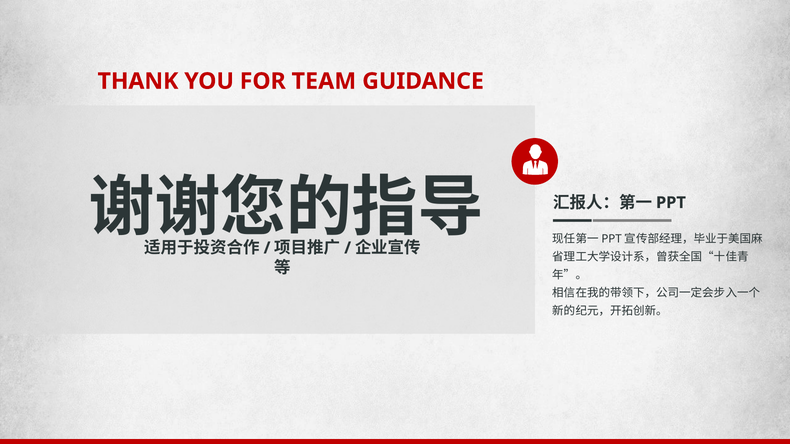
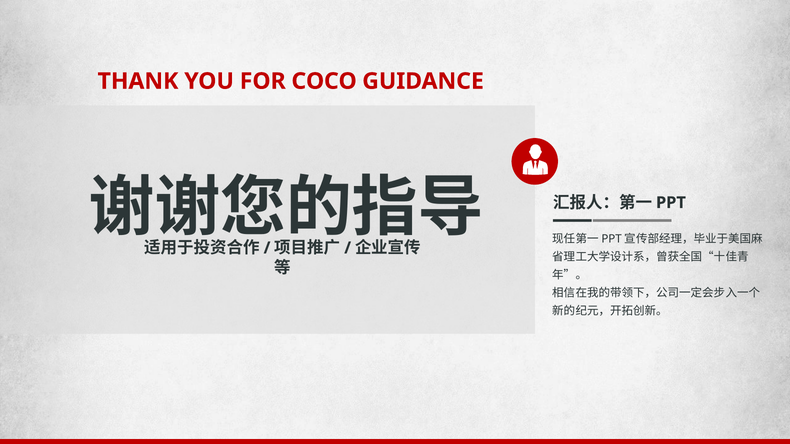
TEAM: TEAM -> COCO
